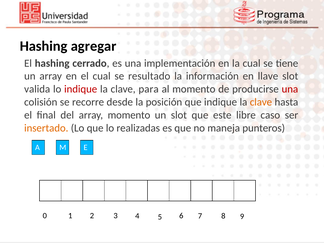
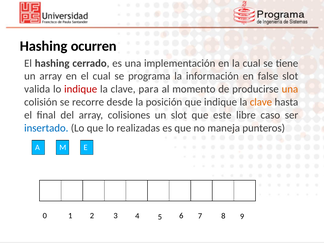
agregar: agregar -> ocurren
resultado: resultado -> programa
llave: llave -> false
una at (290, 89) colour: red -> orange
array momento: momento -> colisiones
insertado colour: orange -> blue
